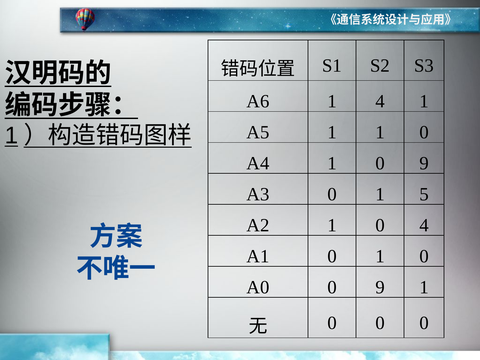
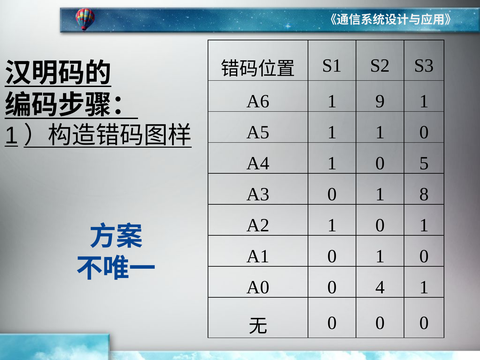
1 4: 4 -> 9
1 0 9: 9 -> 5
5: 5 -> 8
1 0 4: 4 -> 1
A0 0 9: 9 -> 4
